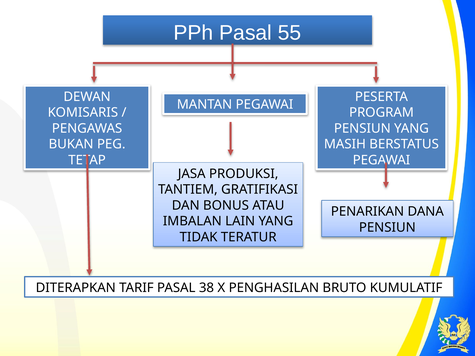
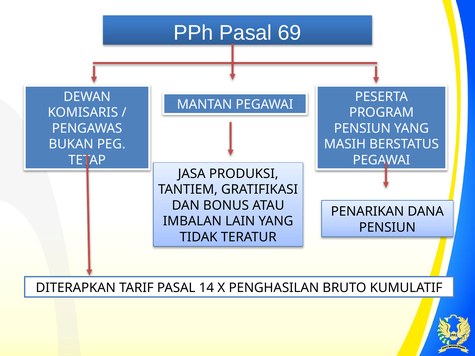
55: 55 -> 69
38: 38 -> 14
